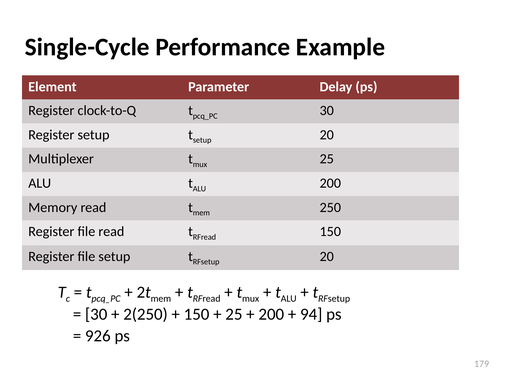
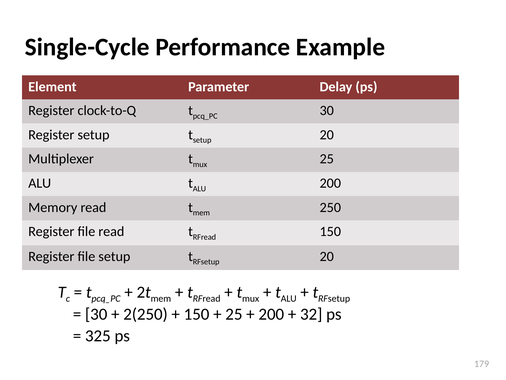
94: 94 -> 32
926: 926 -> 325
